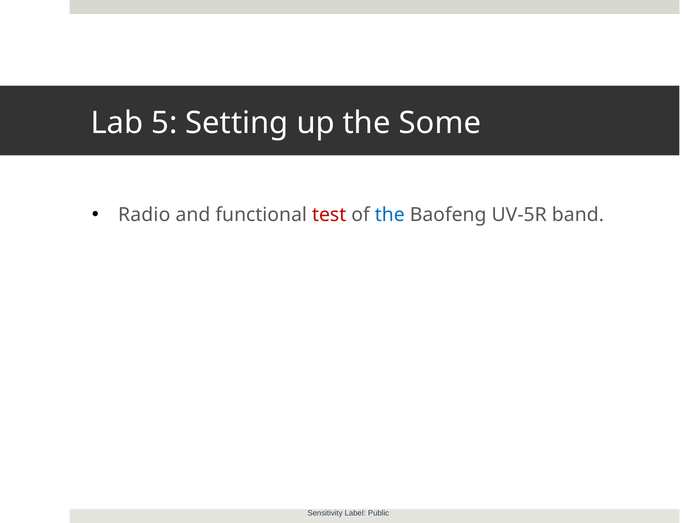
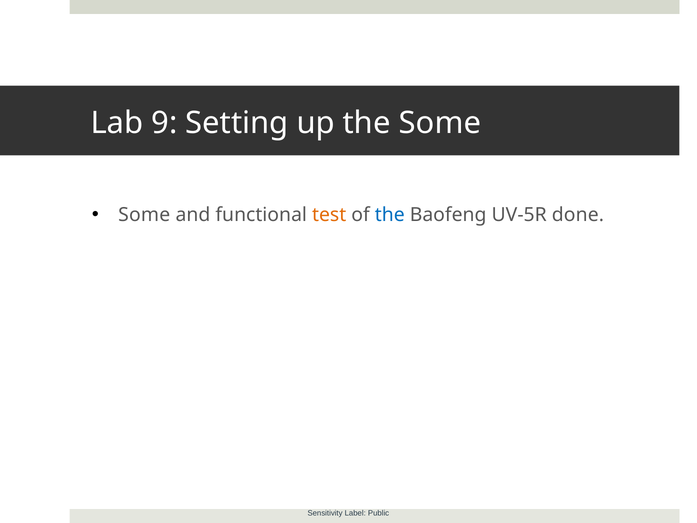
5: 5 -> 9
Radio at (144, 215): Radio -> Some
test colour: red -> orange
band: band -> done
